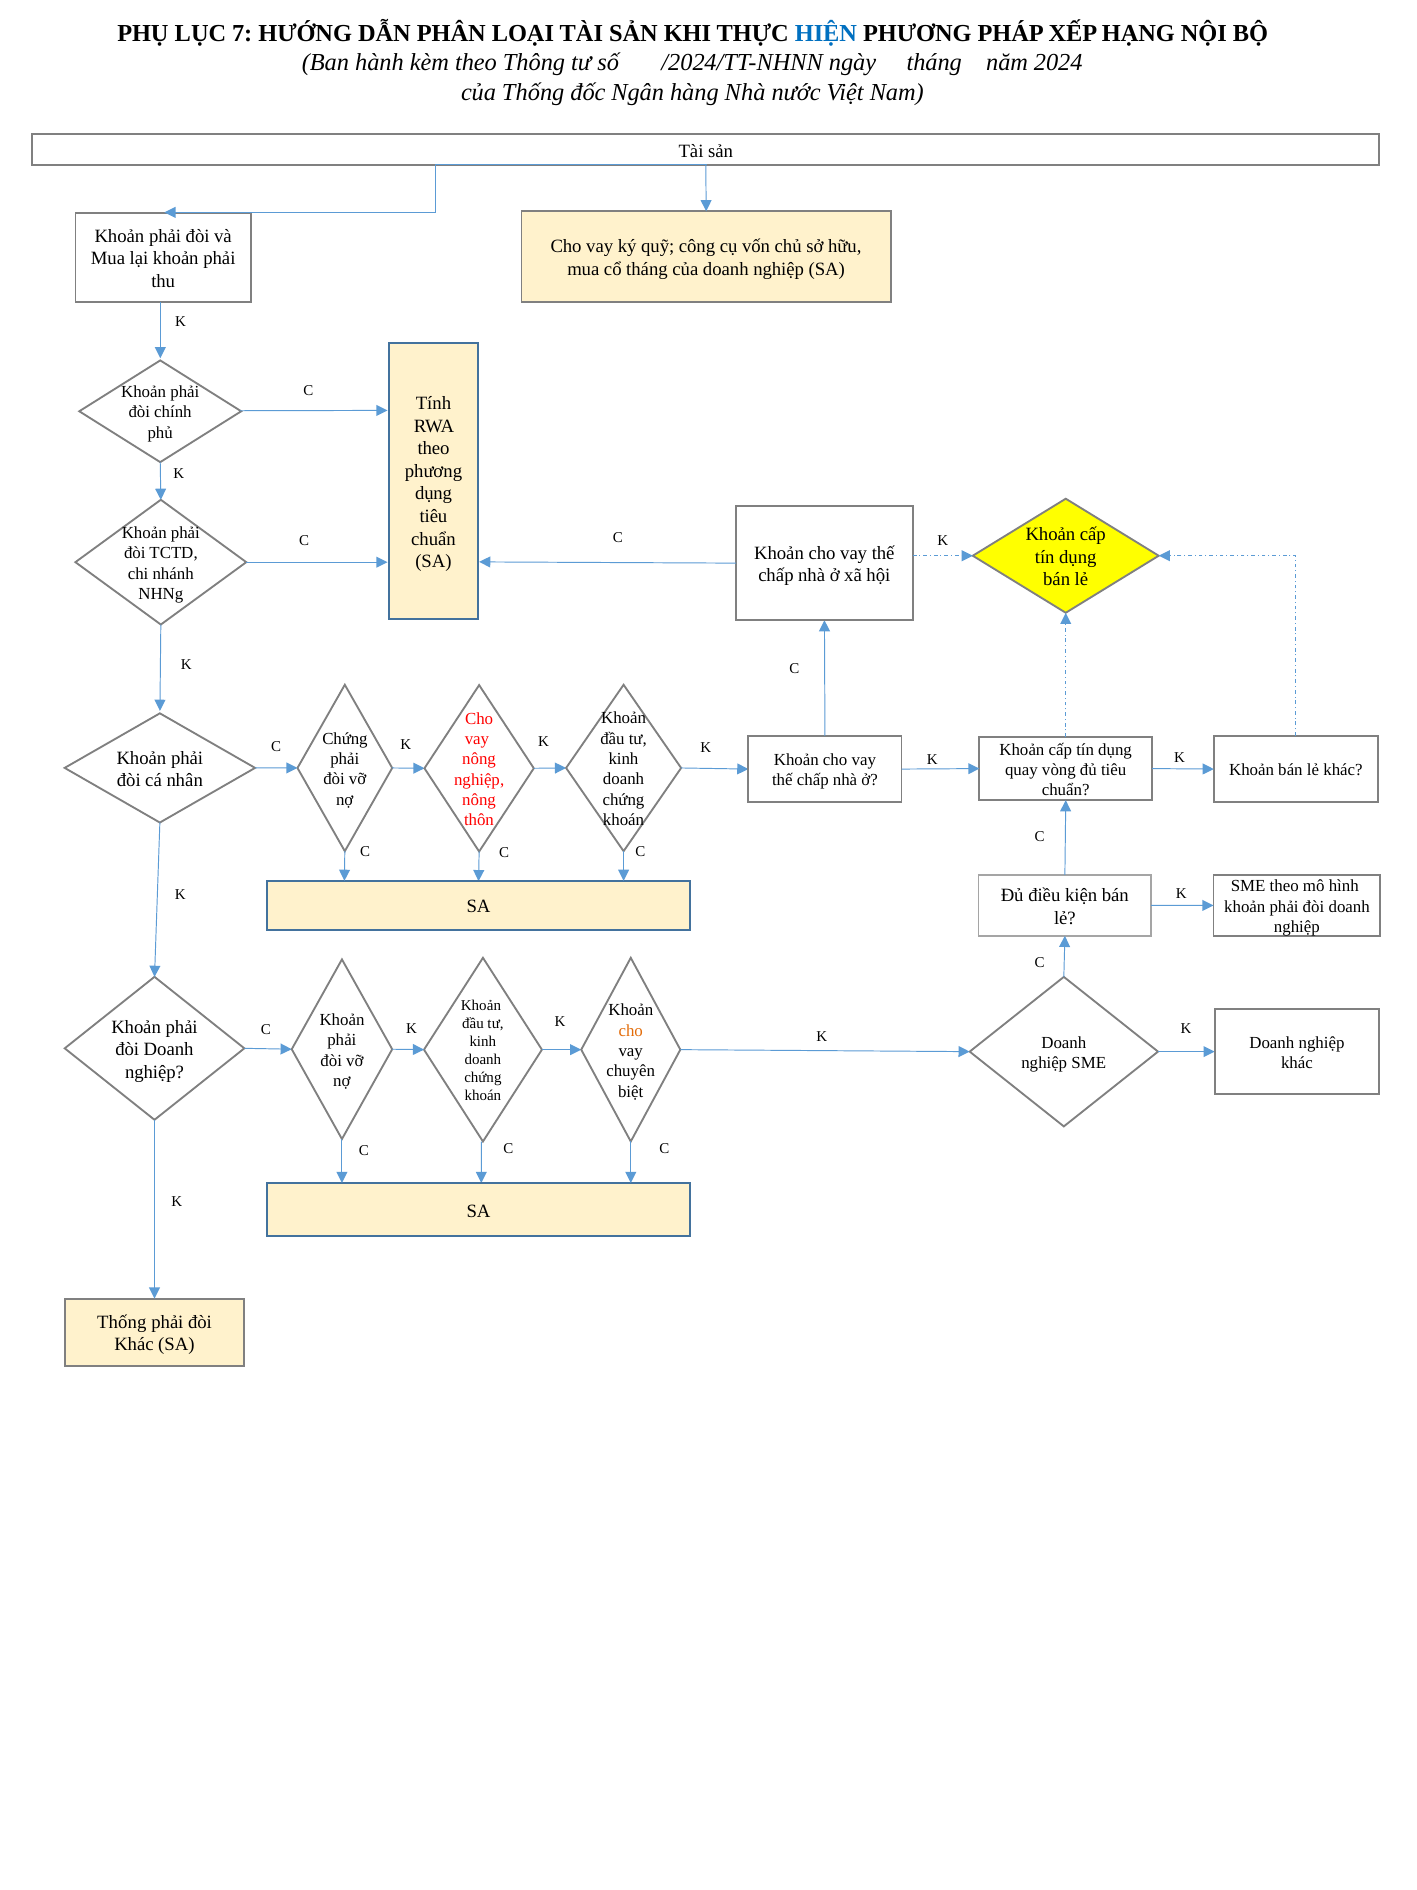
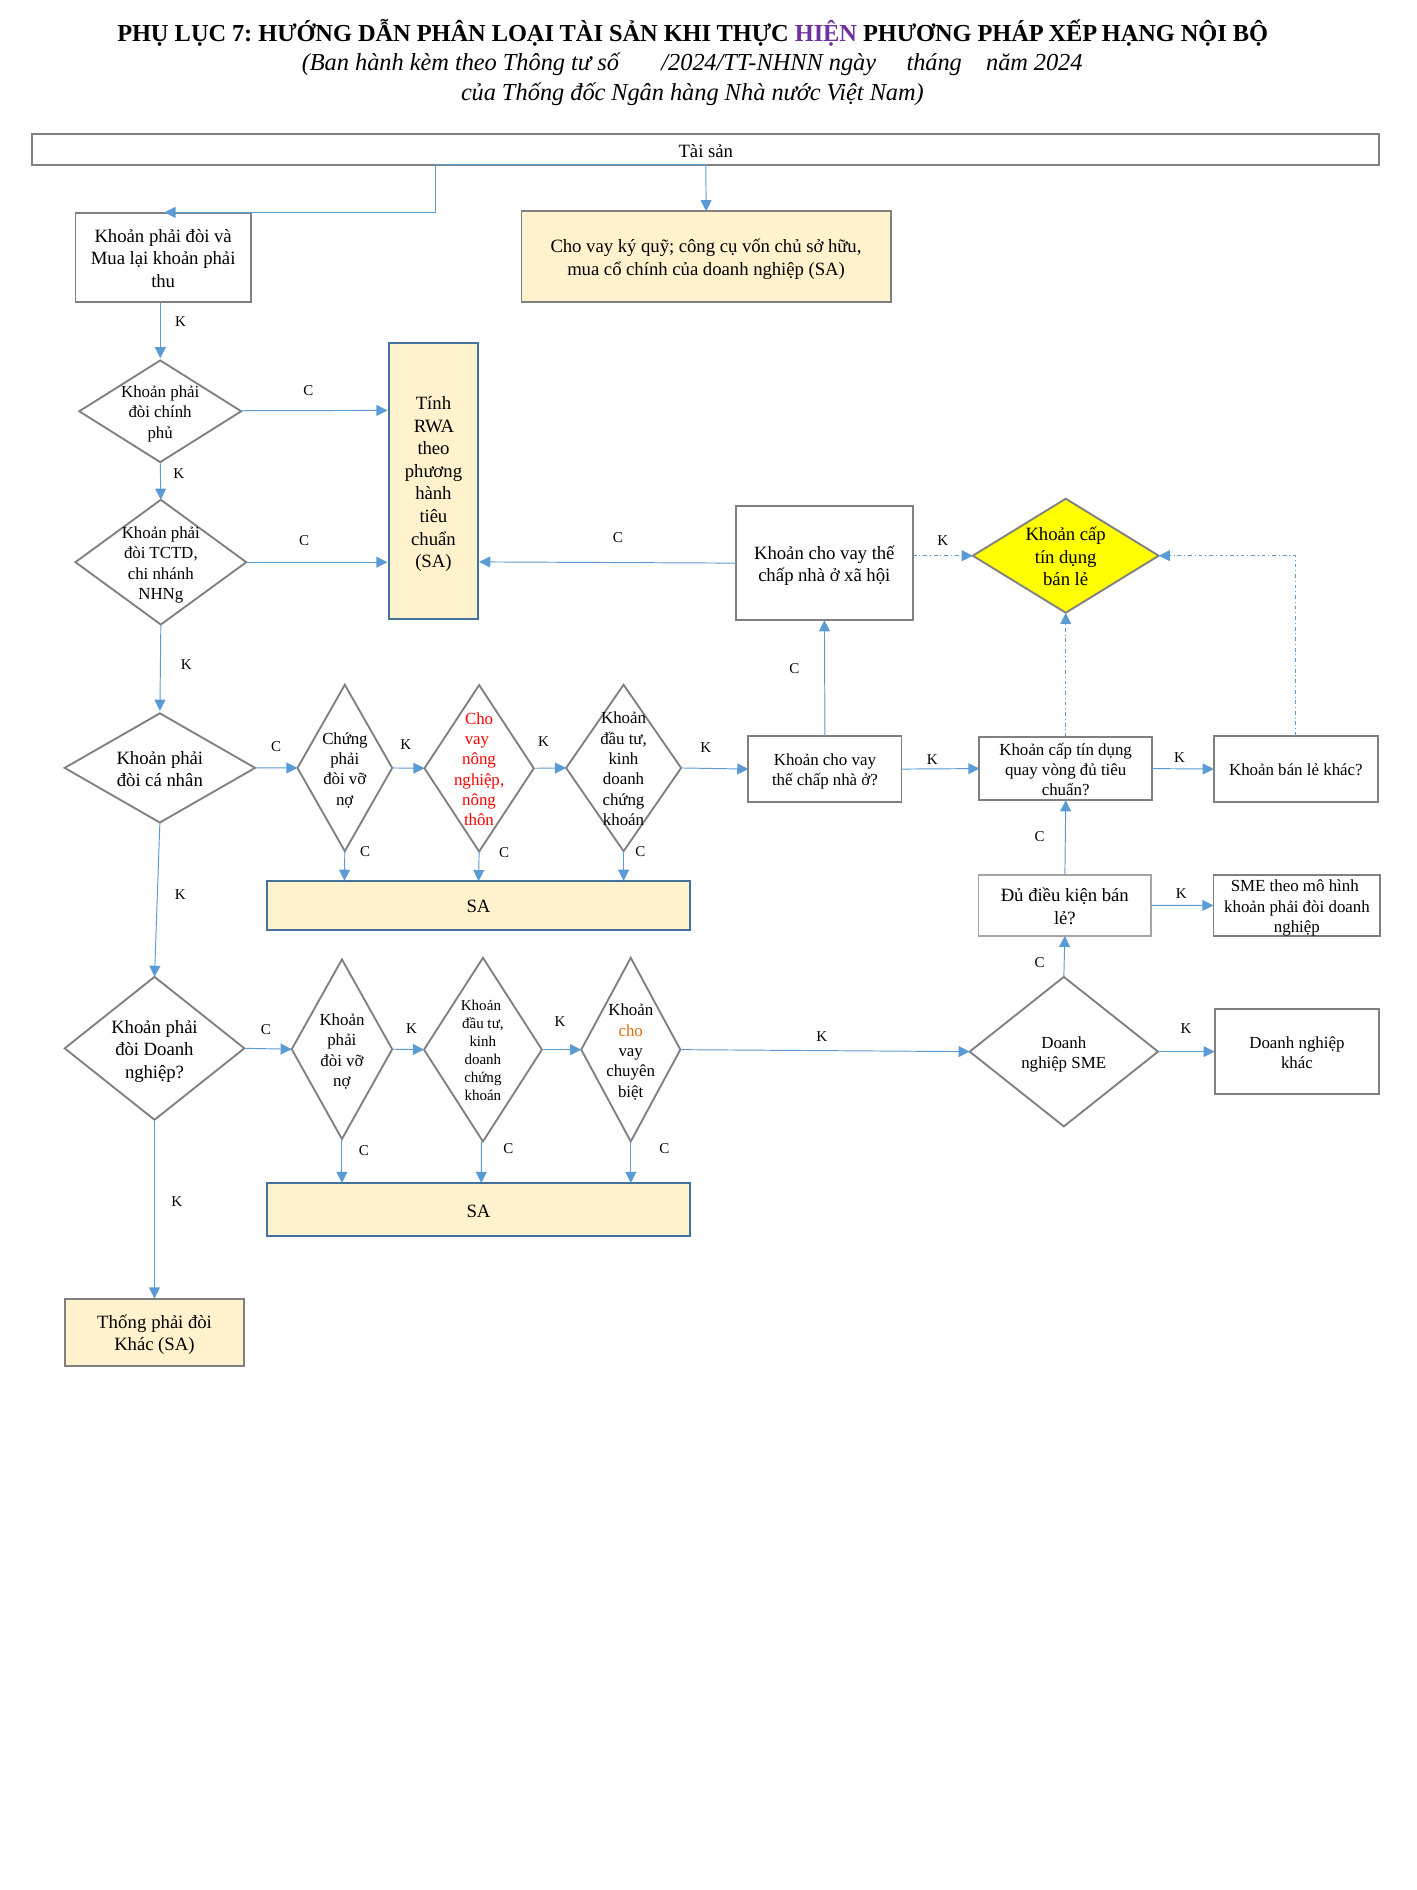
HIỆN colour: blue -> purple
cổ tháng: tháng -> chính
dụng at (434, 494): dụng -> hành
